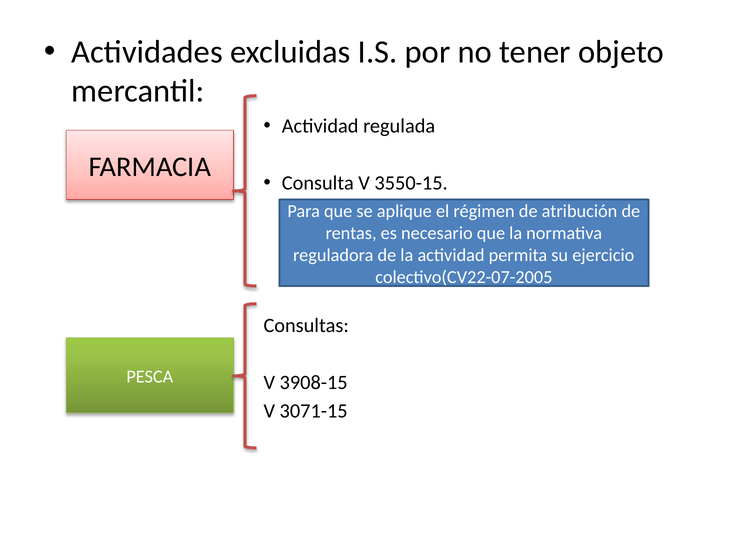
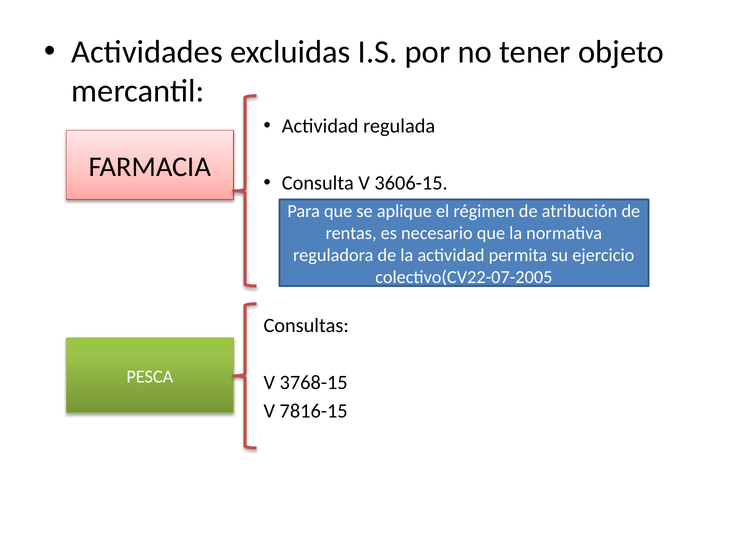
3550-15: 3550-15 -> 3606-15
3908-15: 3908-15 -> 3768-15
3071-15: 3071-15 -> 7816-15
